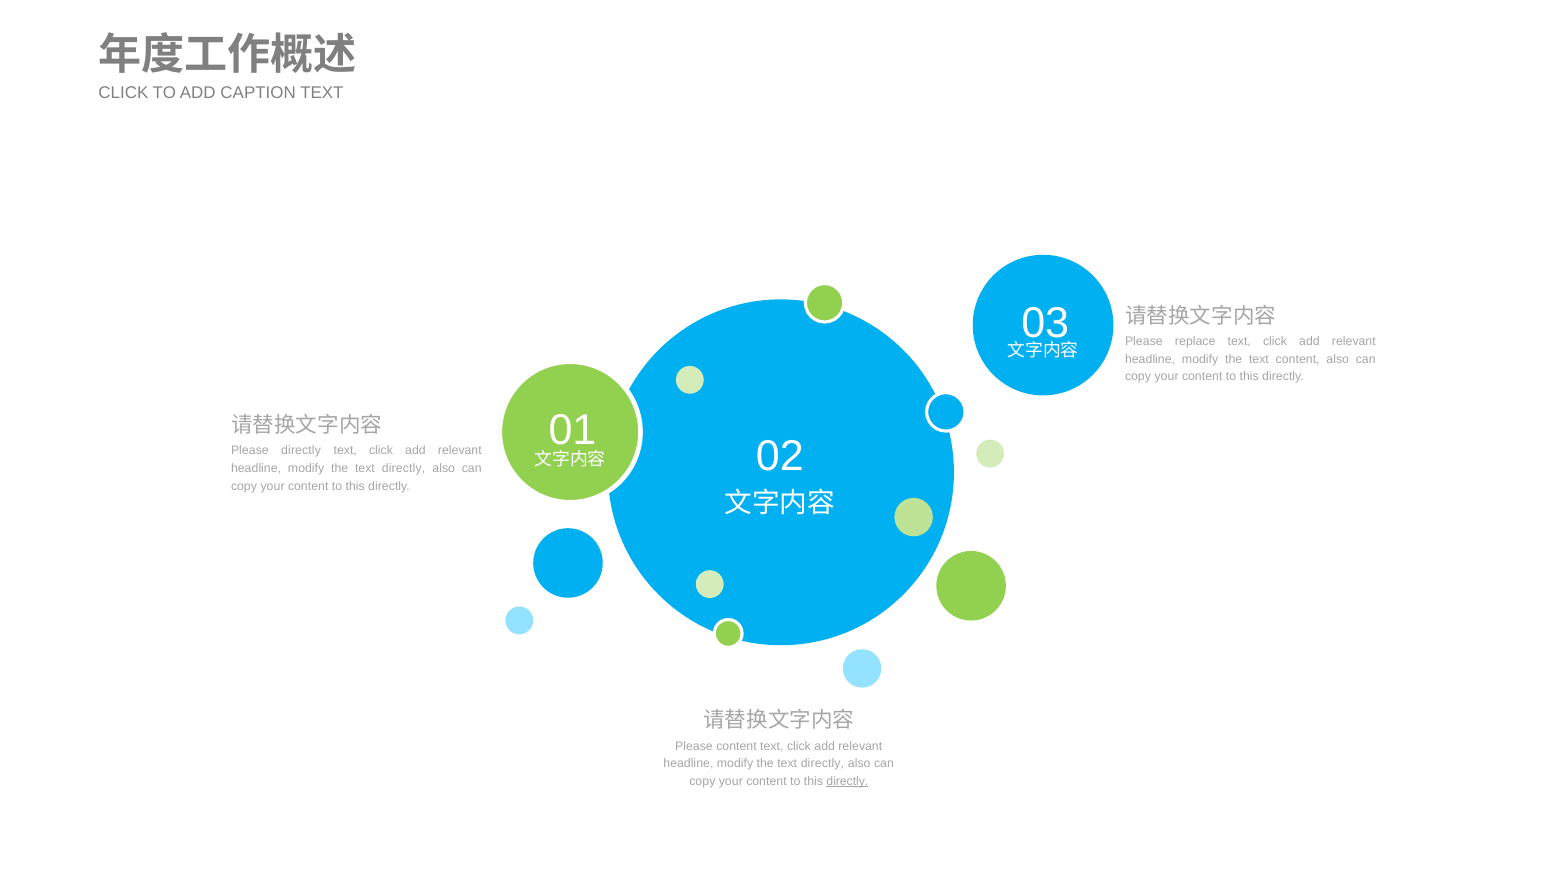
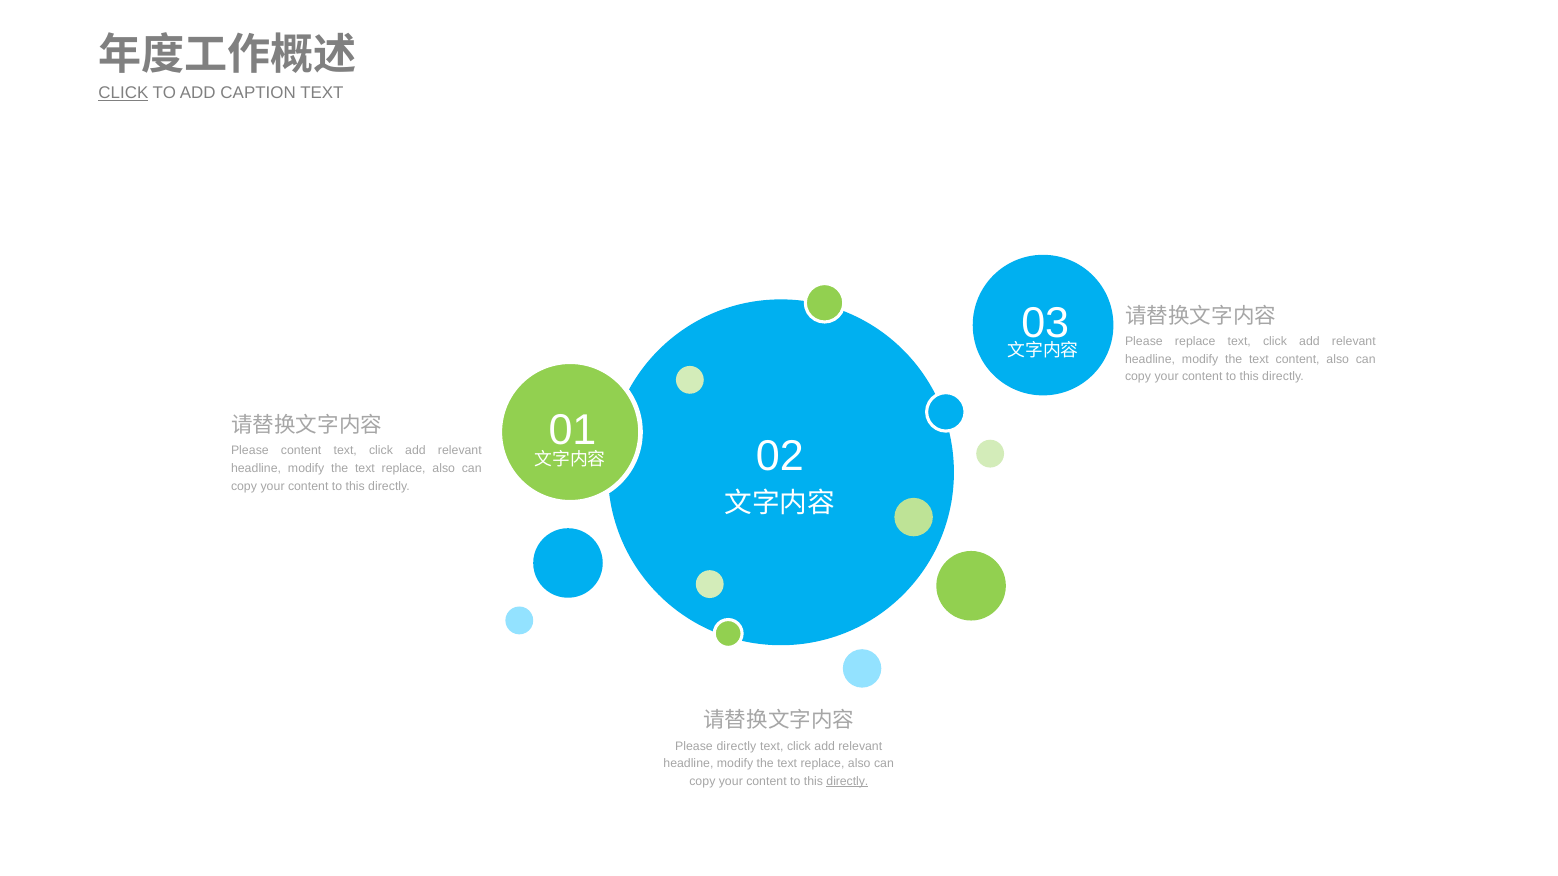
CLICK at (123, 93) underline: none -> present
Please directly: directly -> content
directly at (404, 469): directly -> replace
Please content: content -> directly
directly at (822, 764): directly -> replace
